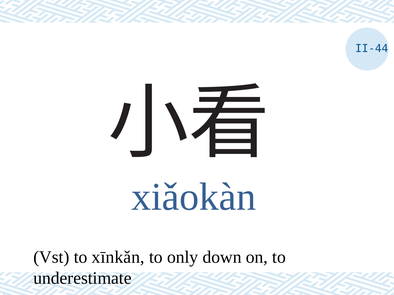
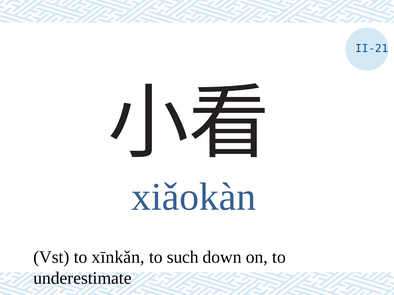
II-44: II-44 -> II-21
only: only -> such
